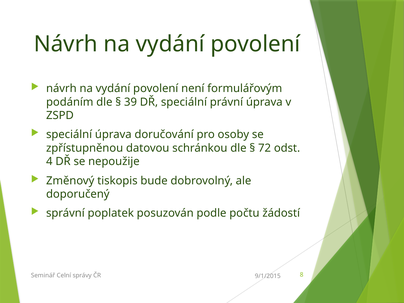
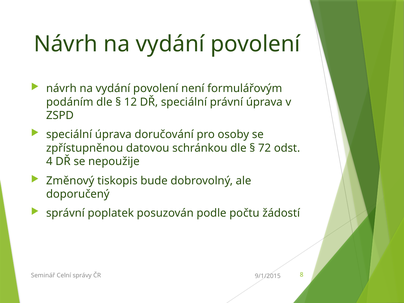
39: 39 -> 12
